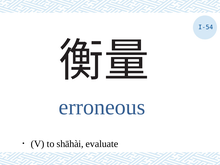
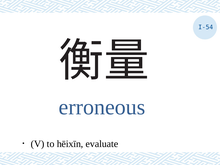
shāhài: shāhài -> hēixīn
